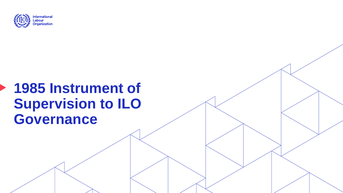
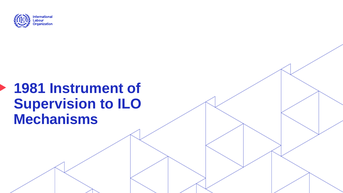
1985: 1985 -> 1981
Governance: Governance -> Mechanisms
